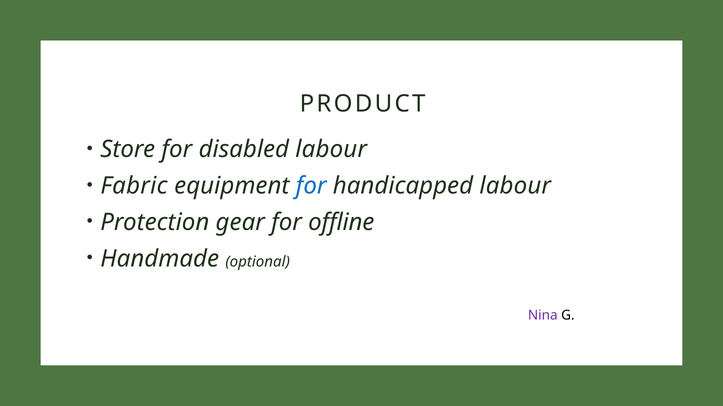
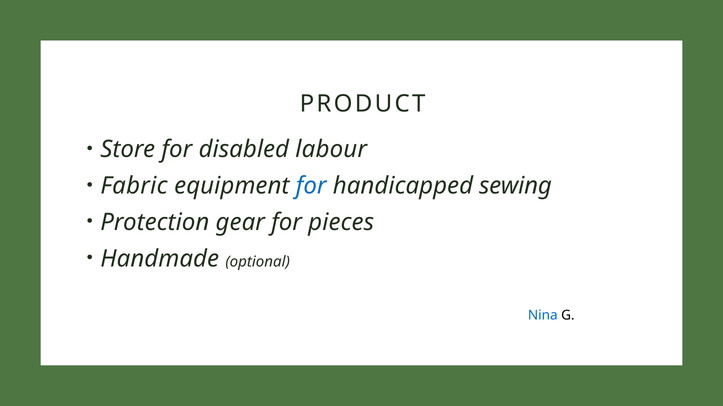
handicapped labour: labour -> sewing
offline: offline -> pieces
Nina colour: purple -> blue
